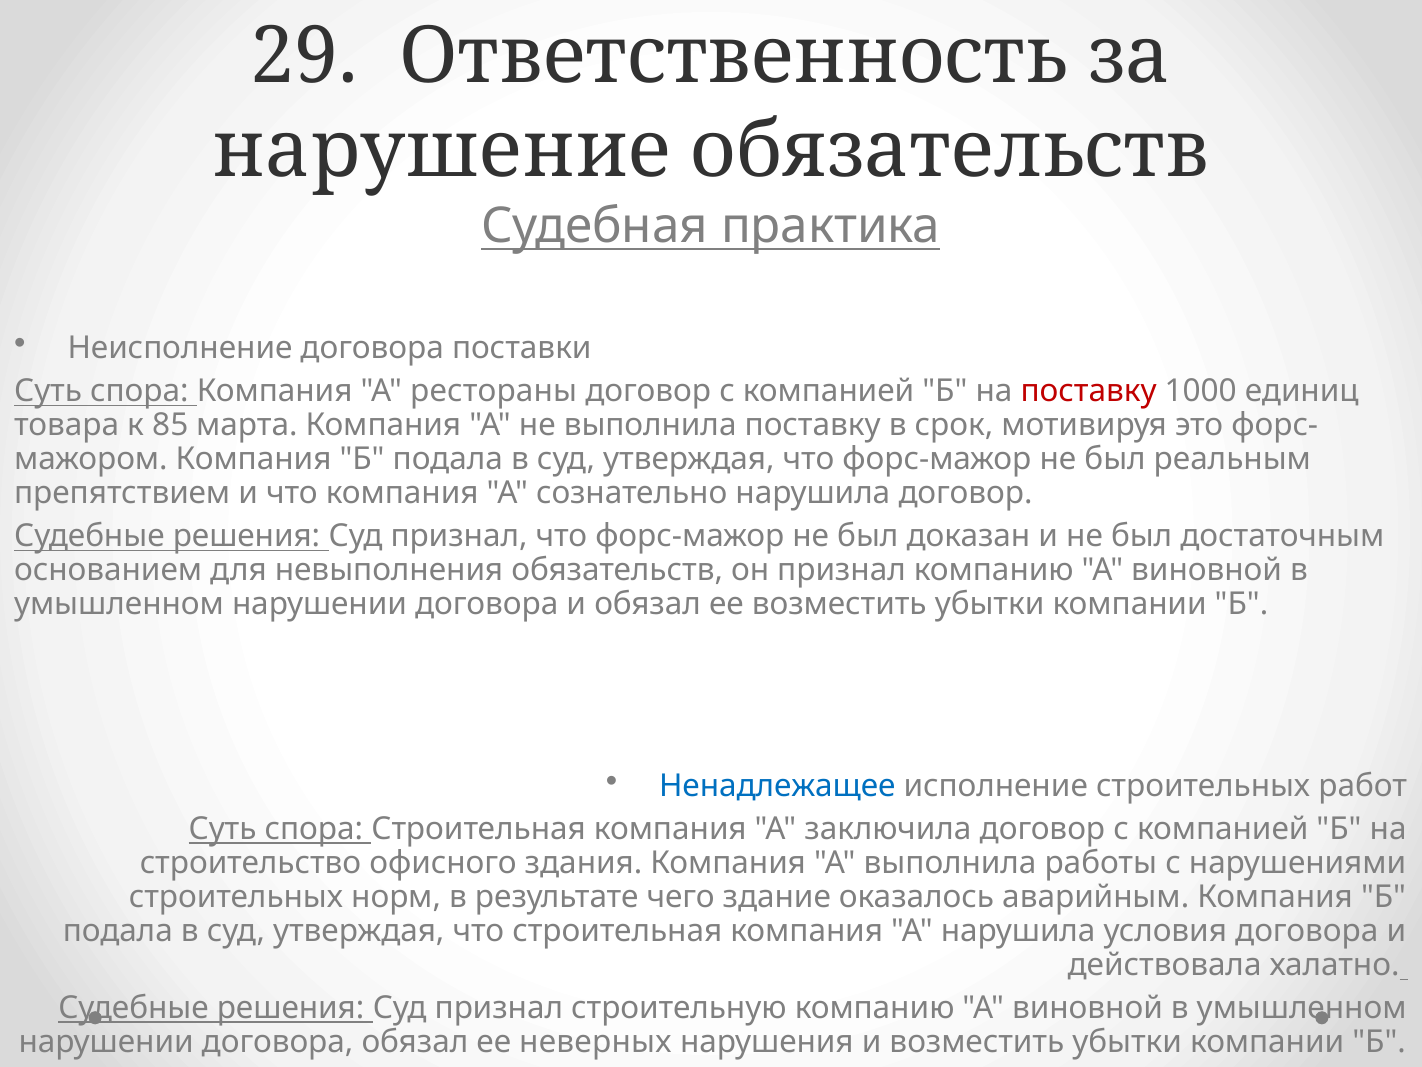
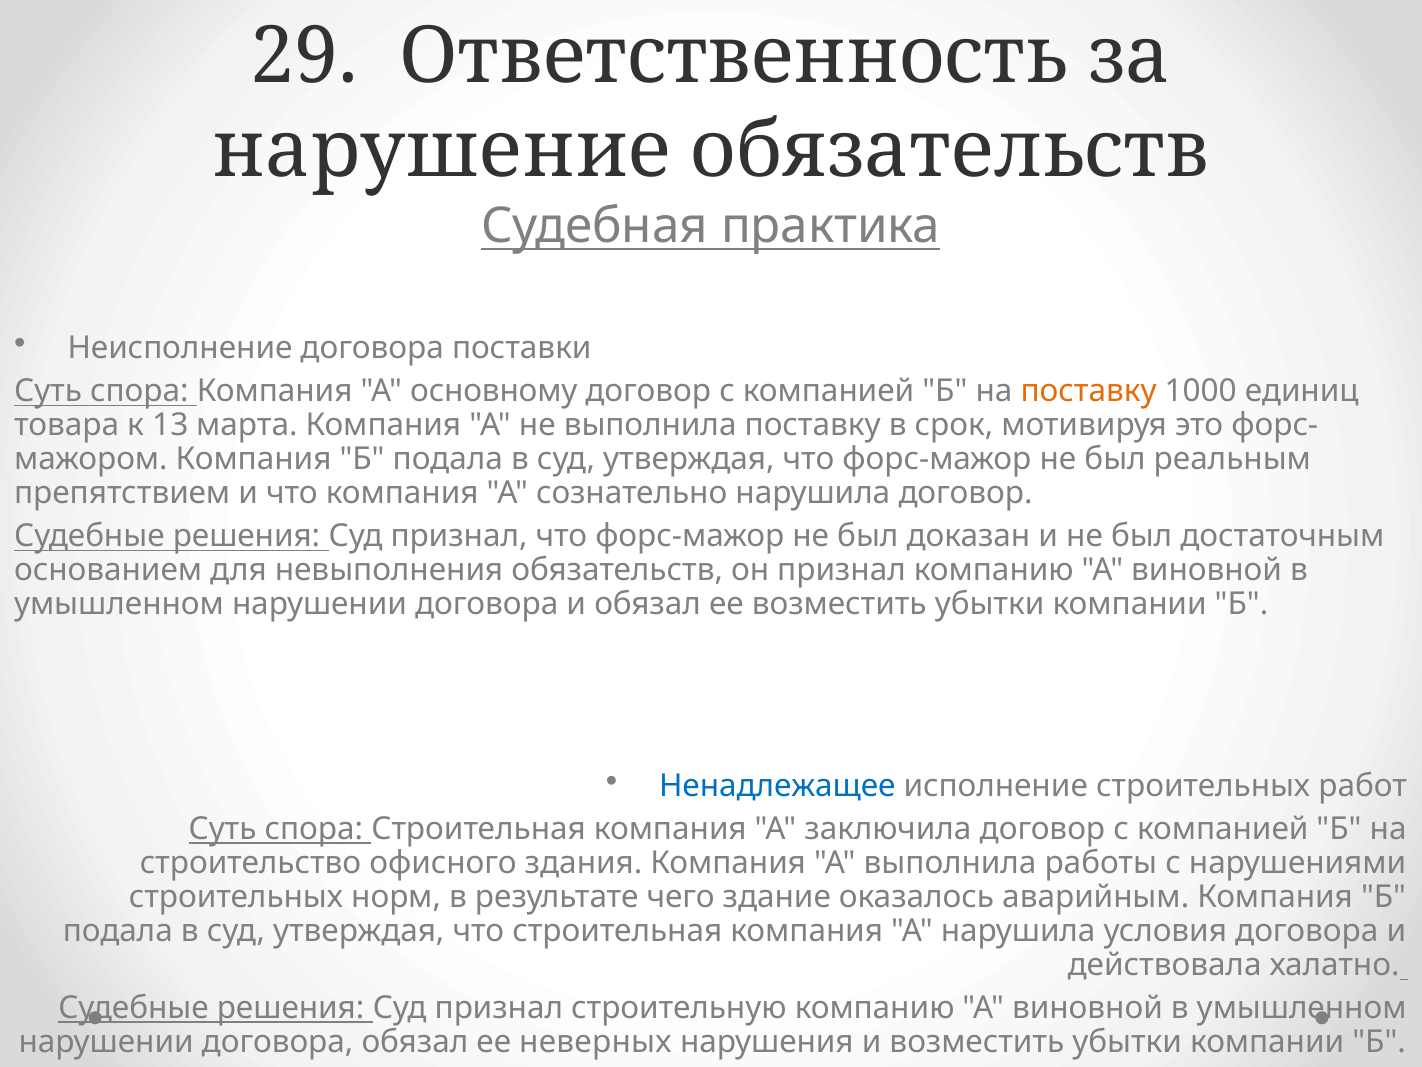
рестораны: рестораны -> основному
поставку at (1089, 391) colour: red -> orange
85: 85 -> 13
